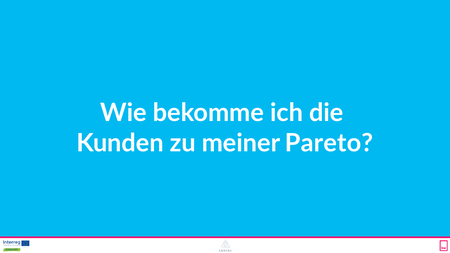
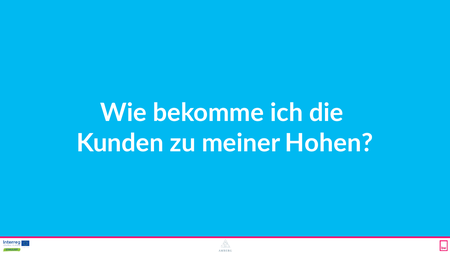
Pareto: Pareto -> Hohen
